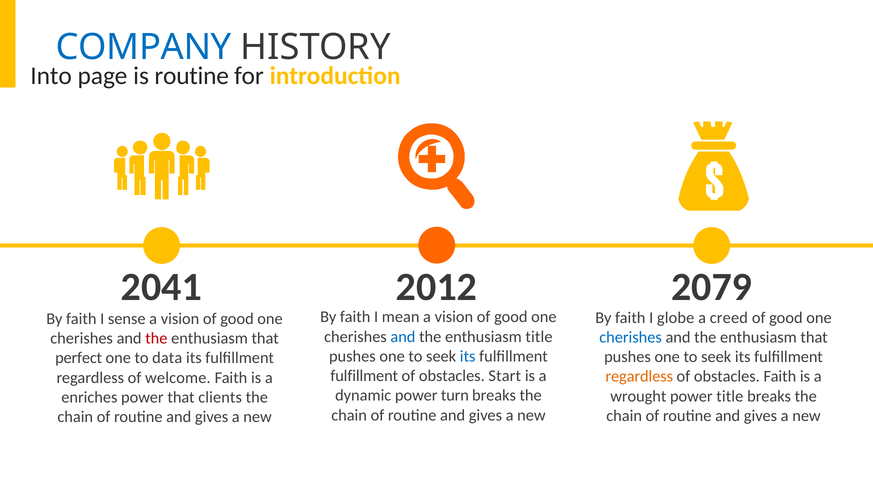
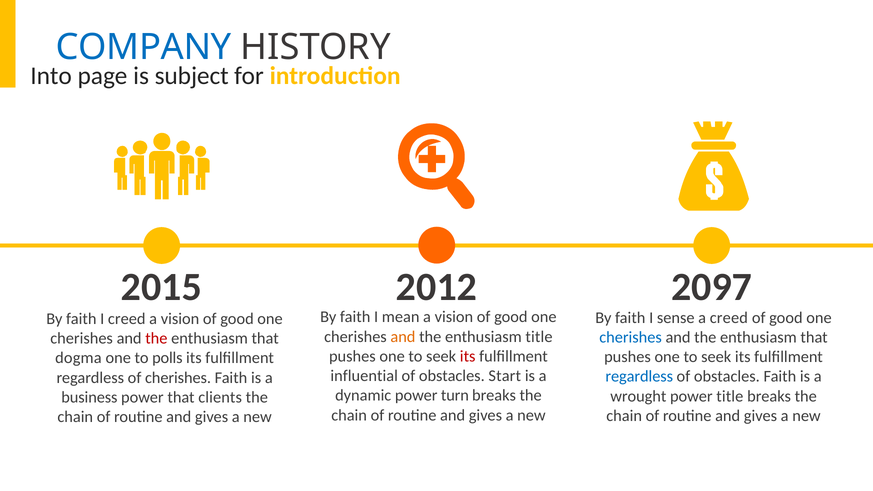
is routine: routine -> subject
2041: 2041 -> 2015
2079: 2079 -> 2097
globe: globe -> sense
I sense: sense -> creed
and at (403, 337) colour: blue -> orange
its at (468, 356) colour: blue -> red
perfect: perfect -> dogma
data: data -> polls
fulfillment at (364, 376): fulfillment -> influential
regardless at (639, 377) colour: orange -> blue
of welcome: welcome -> cherishes
enriches: enriches -> business
